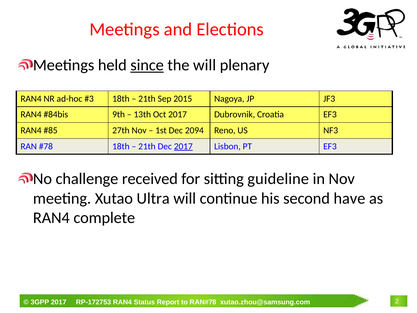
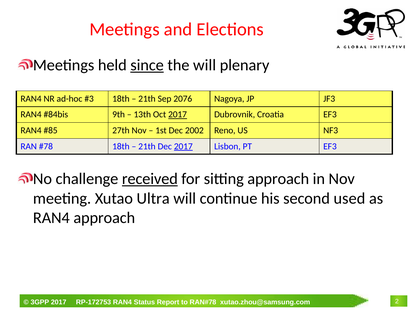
2015: 2015 -> 2076
2017 at (178, 114) underline: none -> present
2094: 2094 -> 2002
received underline: none -> present
sitting guideline: guideline -> approach
have: have -> used
RAN4 complete: complete -> approach
